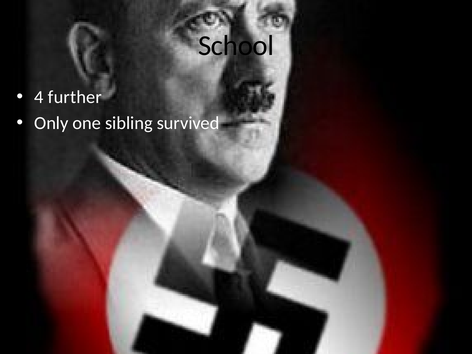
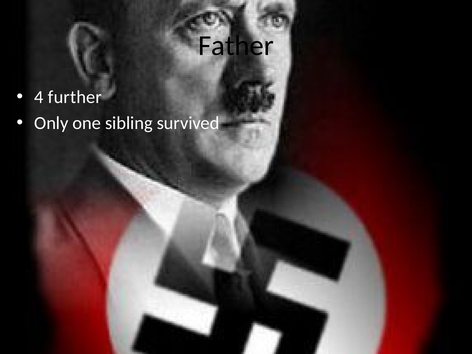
School: School -> Father
